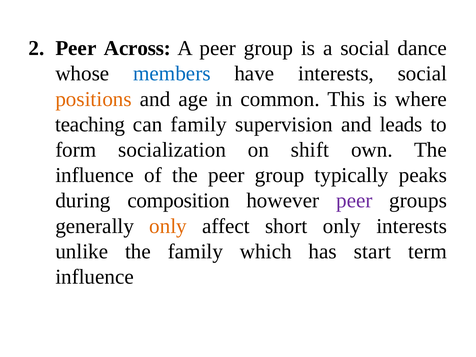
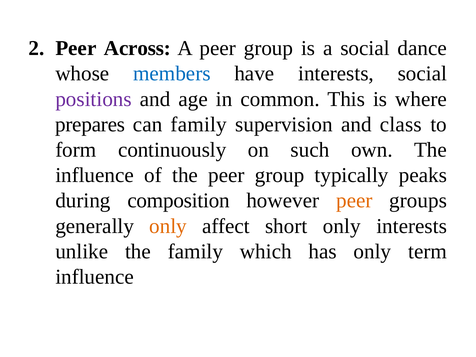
positions colour: orange -> purple
teaching: teaching -> prepares
leads: leads -> class
socialization: socialization -> continuously
shift: shift -> such
peer at (354, 201) colour: purple -> orange
has start: start -> only
